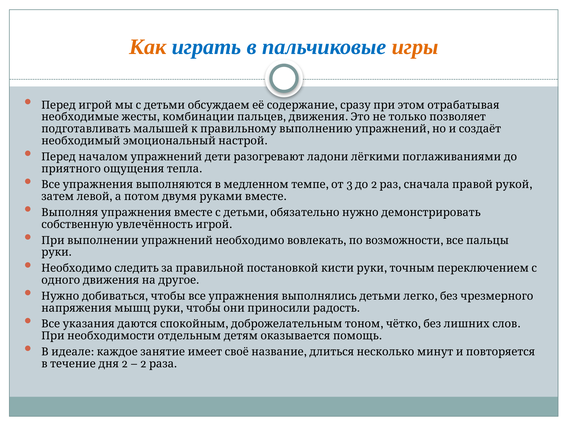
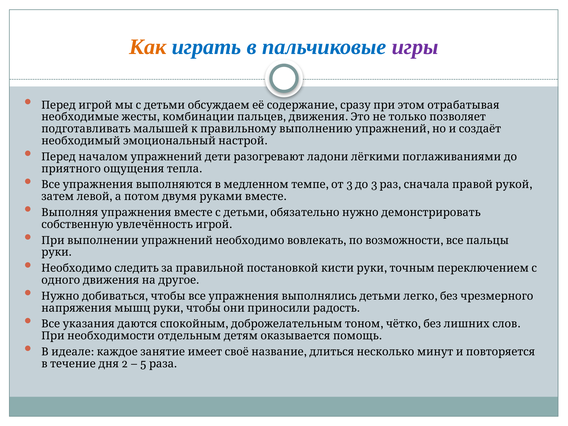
игры colour: orange -> purple
3 2: 2 -> 3
2 at (143, 364): 2 -> 5
